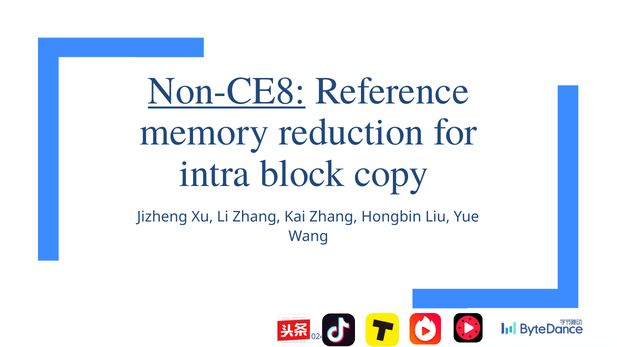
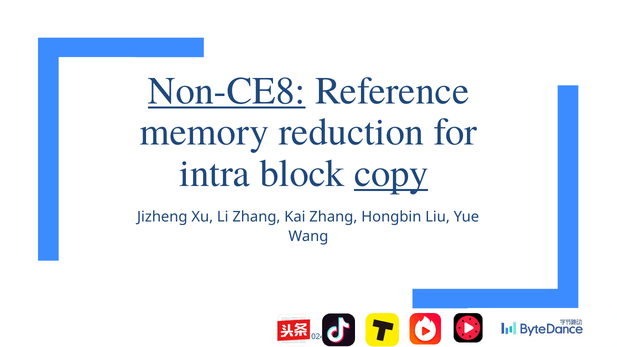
copy underline: none -> present
